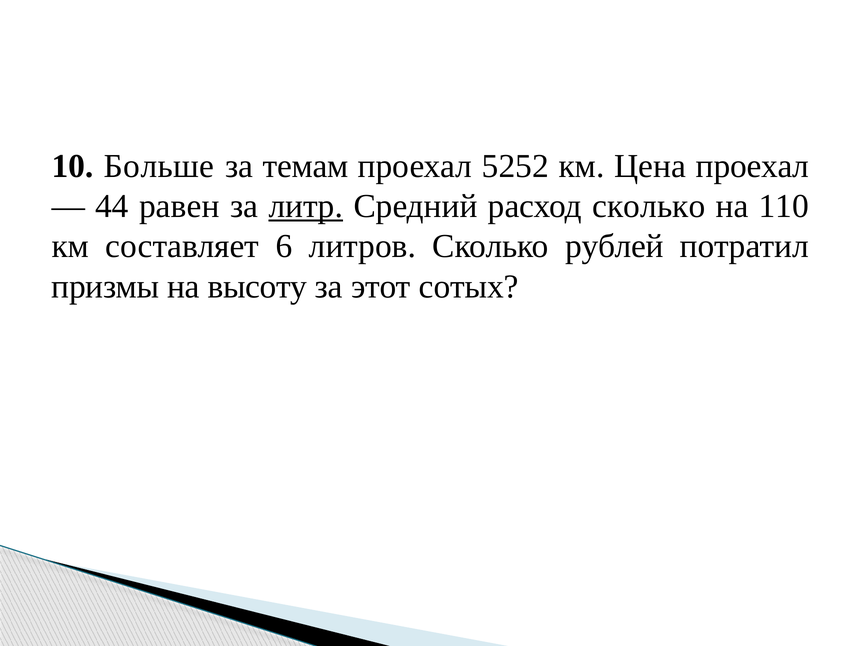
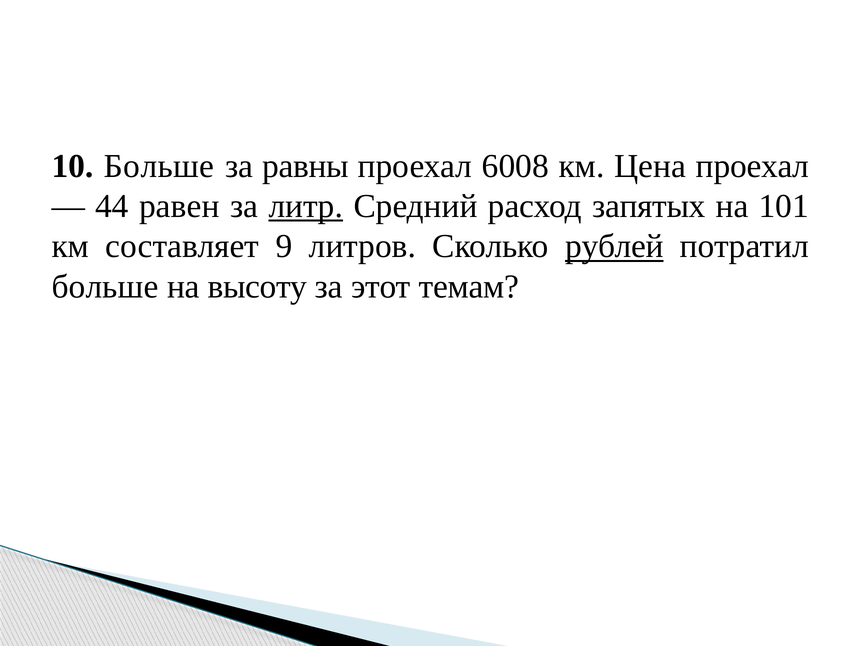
темам: темам -> равны
5252: 5252 -> 6008
расход сколько: сколько -> запятых
110: 110 -> 101
6: 6 -> 9
рублей underline: none -> present
призмы at (105, 286): призмы -> больше
сотых: сотых -> темам
